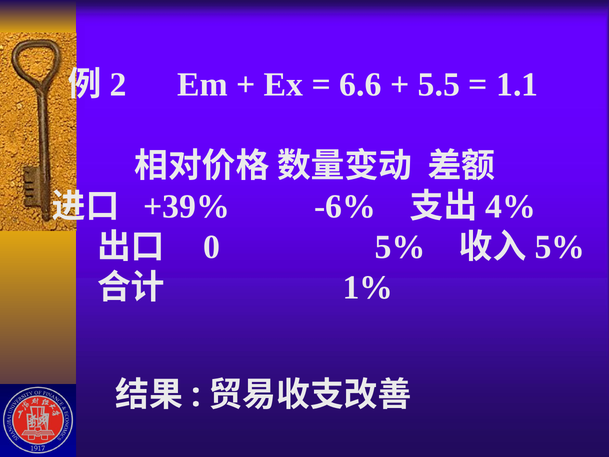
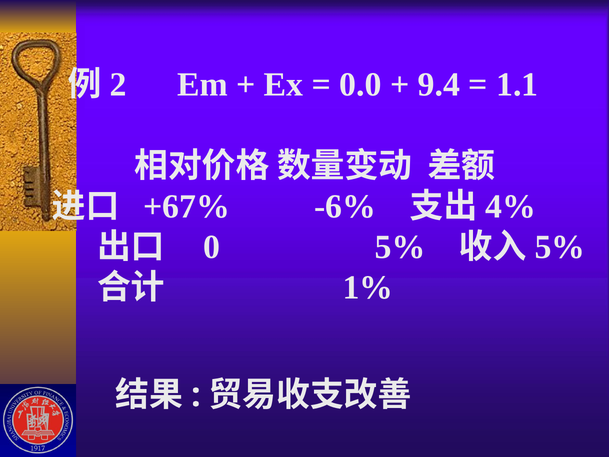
6.6: 6.6 -> 0.0
5.5: 5.5 -> 9.4
+39%: +39% -> +67%
